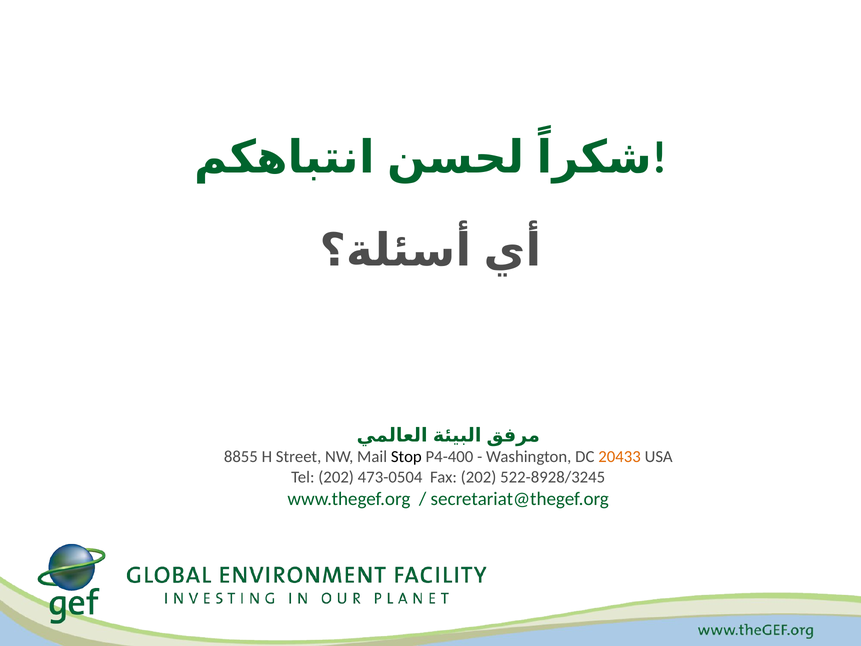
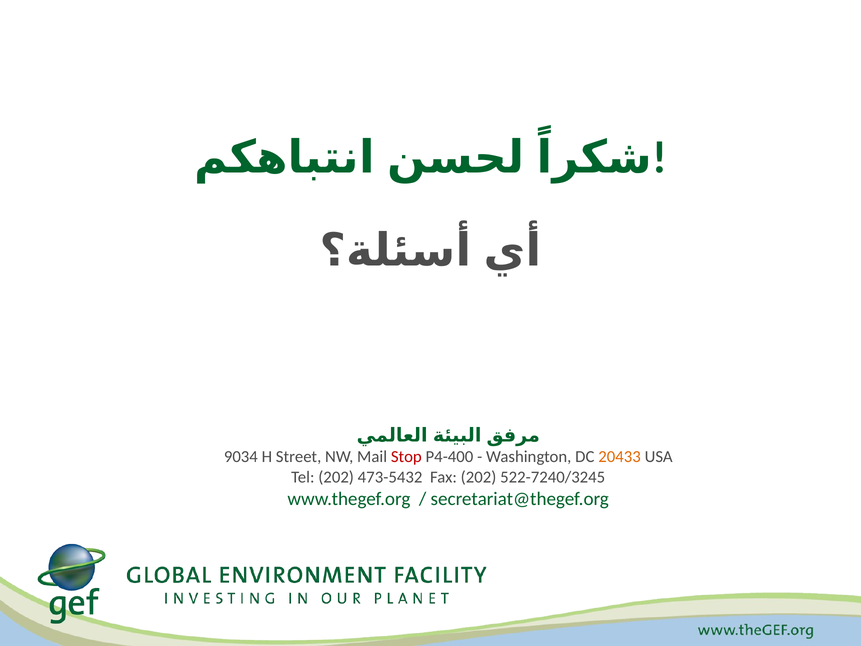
8855: 8855 -> 9034
Stop colour: black -> red
473-0504: 473-0504 -> 473-5432
522-8928/3245: 522-8928/3245 -> 522-7240/3245
